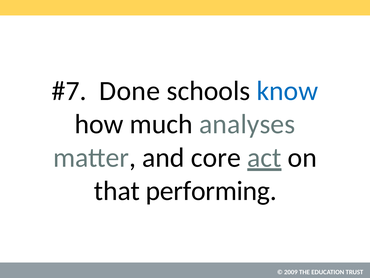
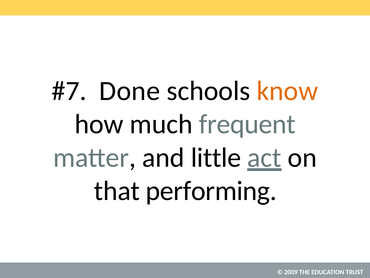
know colour: blue -> orange
analyses: analyses -> frequent
core: core -> little
